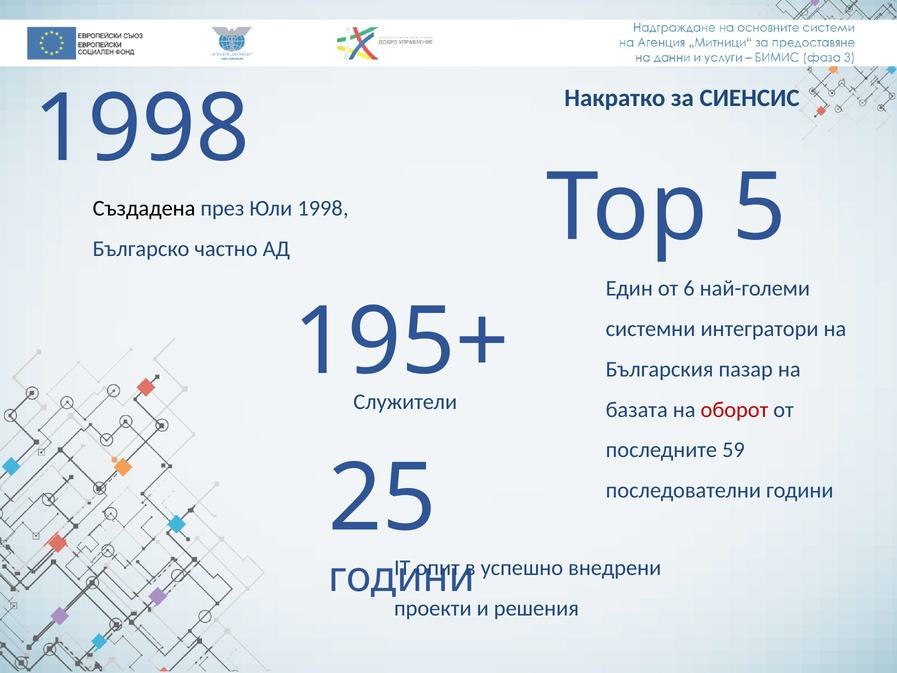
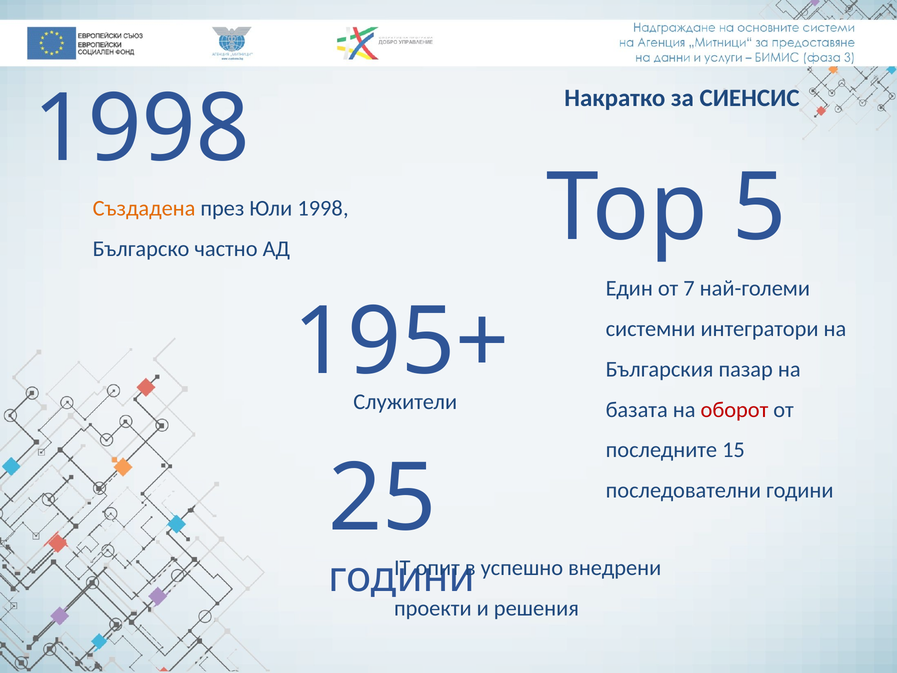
Създадена colour: black -> orange
6: 6 -> 7
59: 59 -> 15
